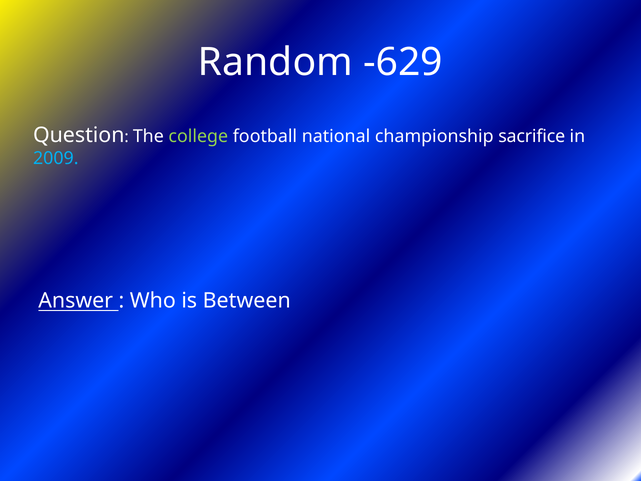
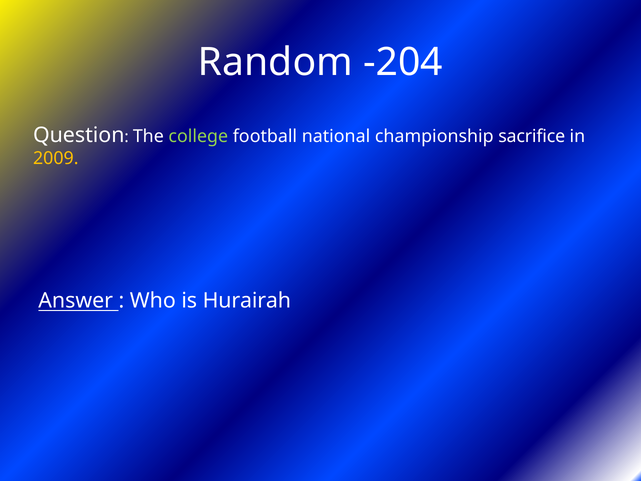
-629: -629 -> -204
2009 colour: light blue -> yellow
Between: Between -> Hurairah
